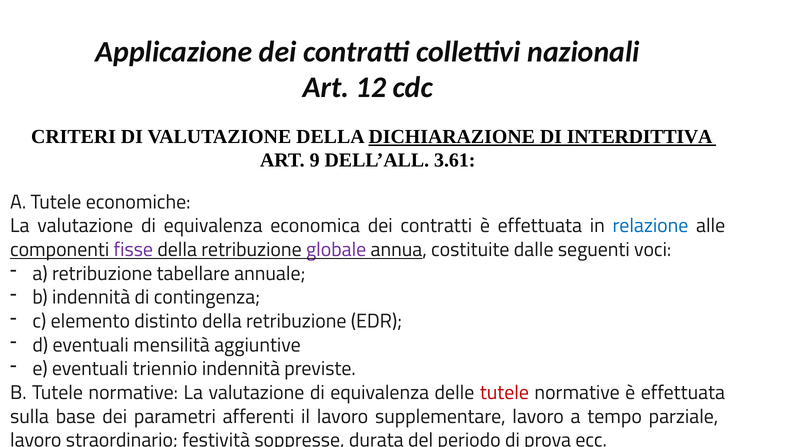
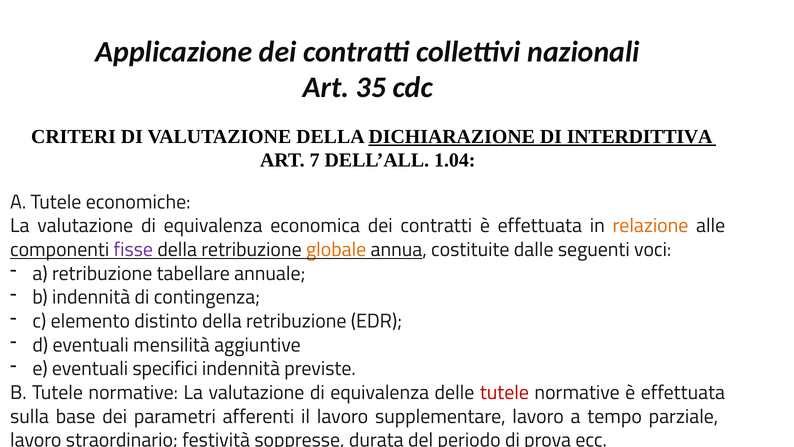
12: 12 -> 35
9: 9 -> 7
3.61: 3.61 -> 1.04
relazione colour: blue -> orange
globale colour: purple -> orange
triennio: triennio -> specifici
